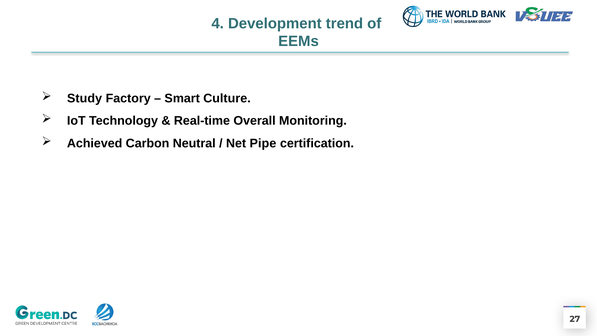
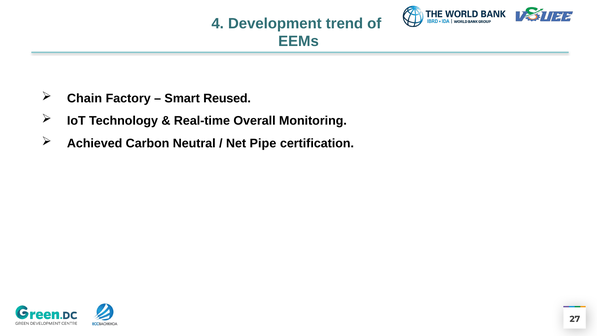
Study: Study -> Chain
Culture: Culture -> Reused
